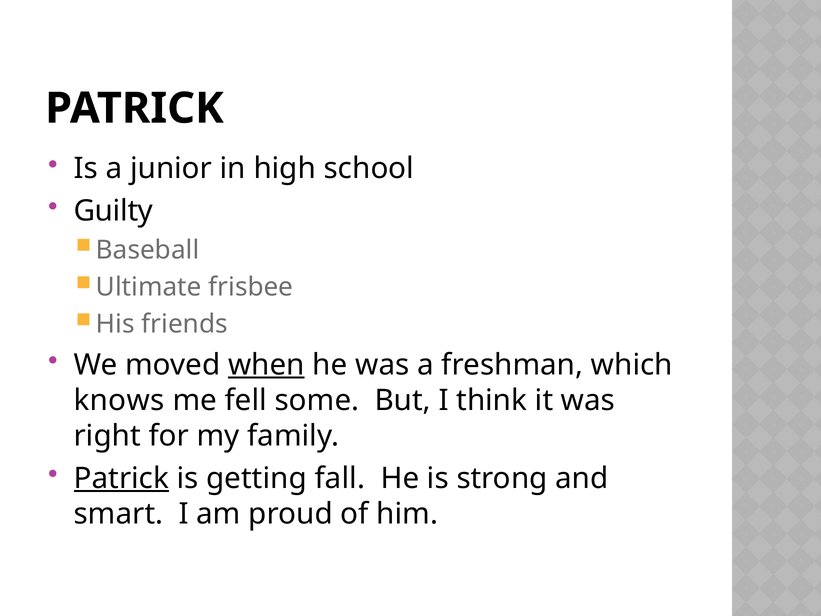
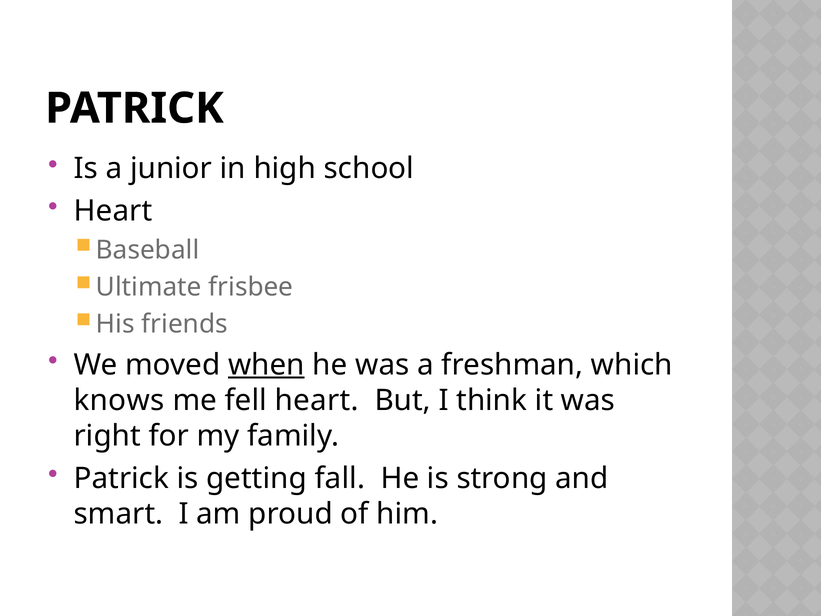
Guilty at (113, 211): Guilty -> Heart
fell some: some -> heart
Patrick at (121, 478) underline: present -> none
